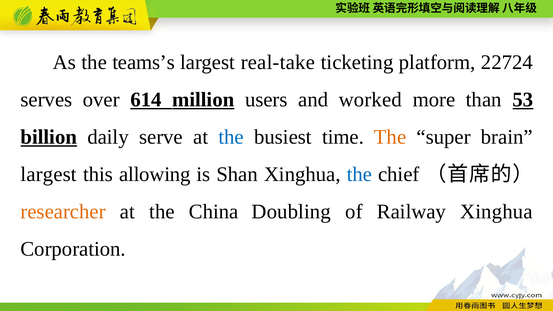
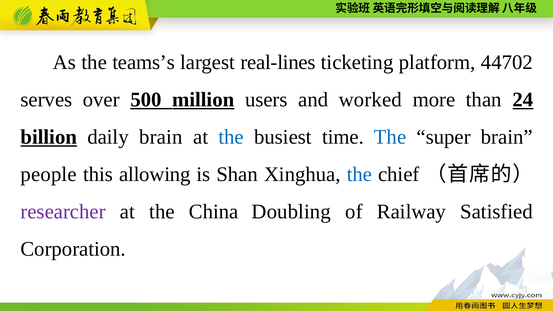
real-take: real-take -> real-lines
22724: 22724 -> 44702
614: 614 -> 500
53: 53 -> 24
daily serve: serve -> brain
The at (390, 137) colour: orange -> blue
largest at (49, 174): largest -> people
researcher colour: orange -> purple
Railway Xinghua: Xinghua -> Satisfied
